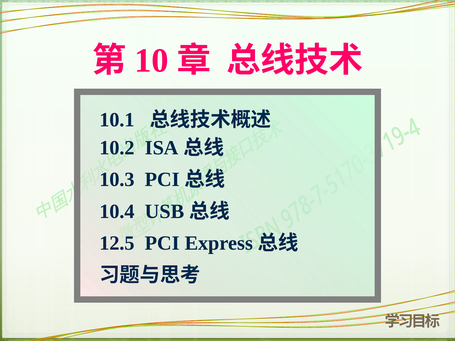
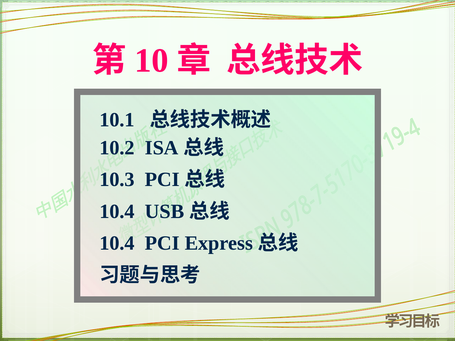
12.5 at (117, 243): 12.5 -> 10.4
